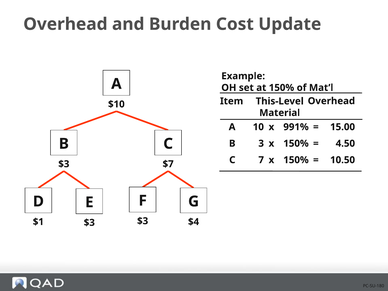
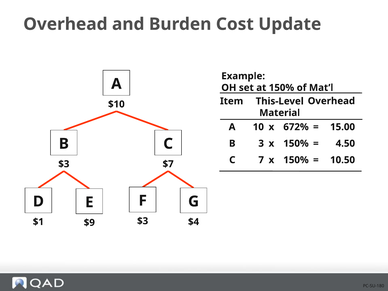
991%: 991% -> 672%
$1 $3: $3 -> $9
